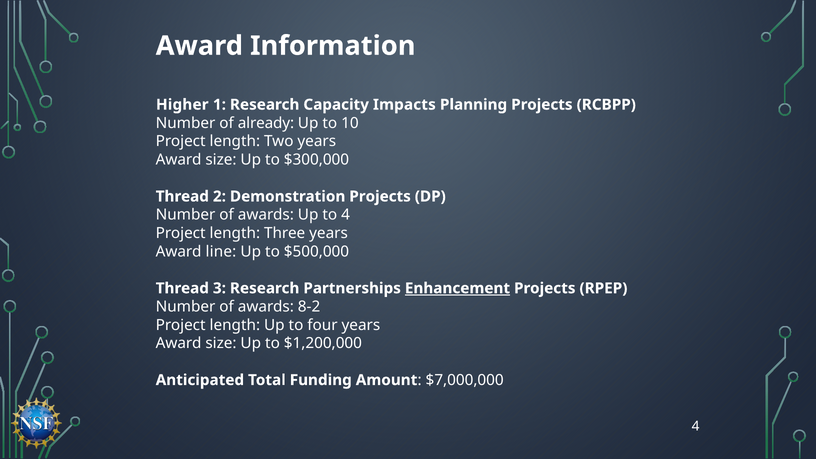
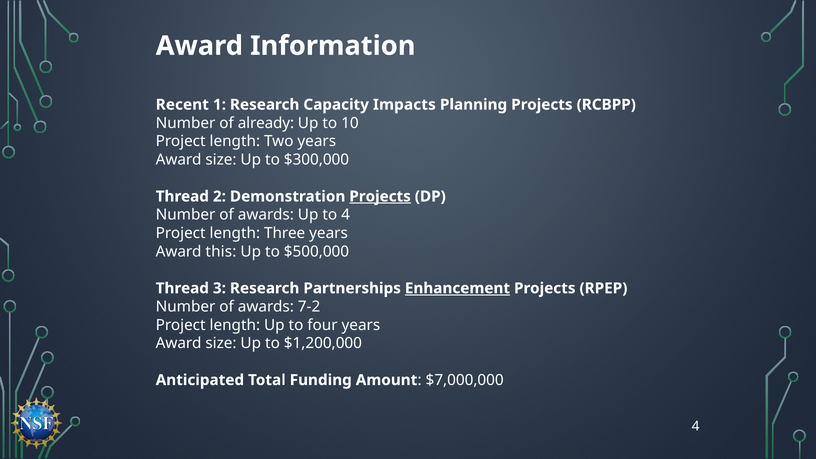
Higher: Higher -> Recent
Projects at (380, 196) underline: none -> present
line: line -> this
8-2: 8-2 -> 7-2
